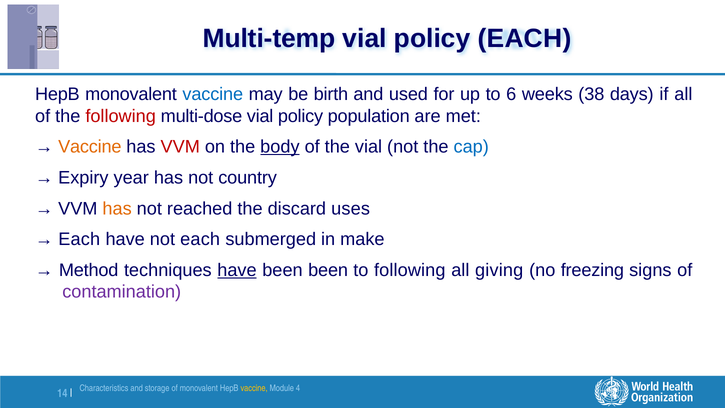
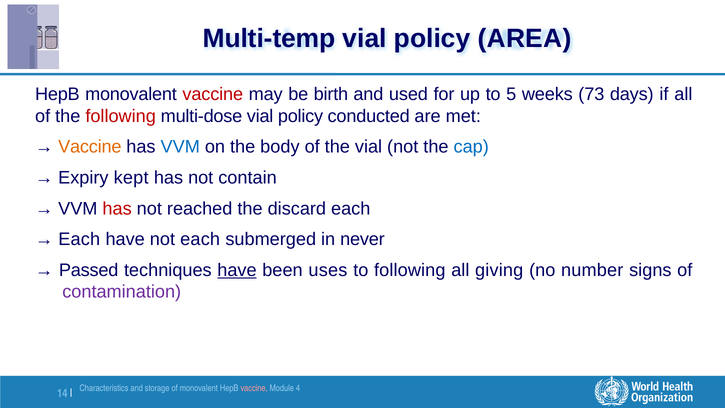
policy EACH: EACH -> AREA
vaccine at (213, 94) colour: blue -> red
6: 6 -> 5
38: 38 -> 73
population: population -> conducted
VVM at (180, 147) colour: red -> blue
body underline: present -> none
year: year -> kept
country: country -> contain
has at (117, 208) colour: orange -> red
discard uses: uses -> each
make: make -> never
Method: Method -> Passed
been been: been -> uses
freezing: freezing -> number
vaccine at (254, 388) colour: yellow -> pink
